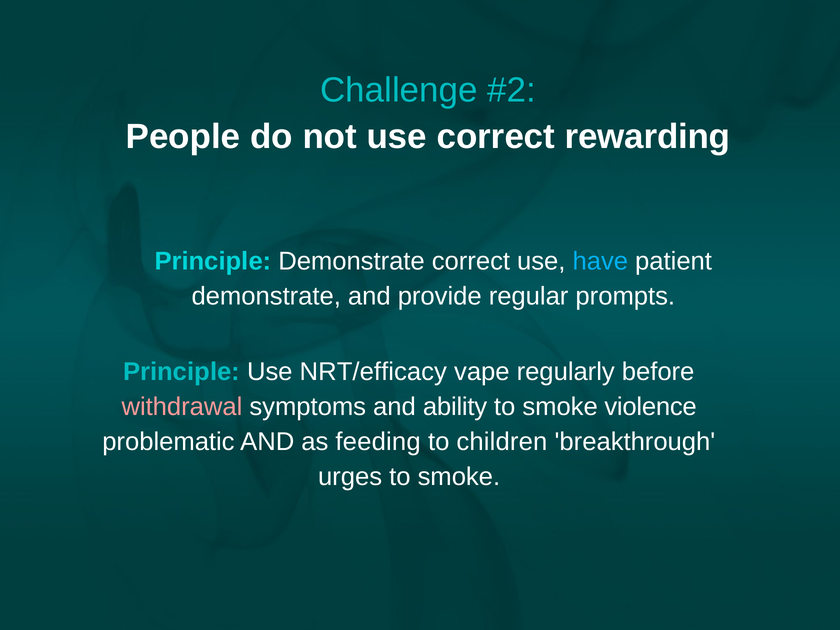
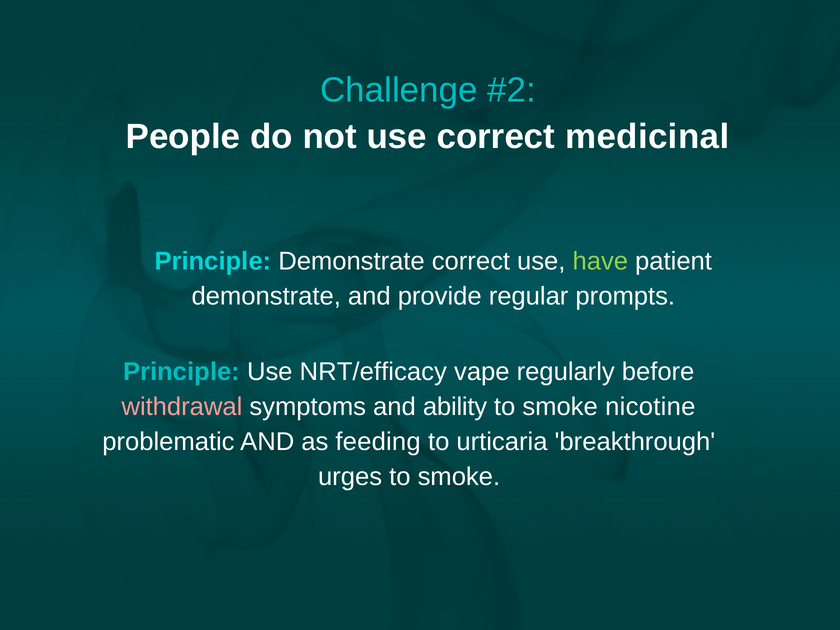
rewarding: rewarding -> medicinal
have colour: light blue -> light green
violence: violence -> nicotine
children: children -> urticaria
